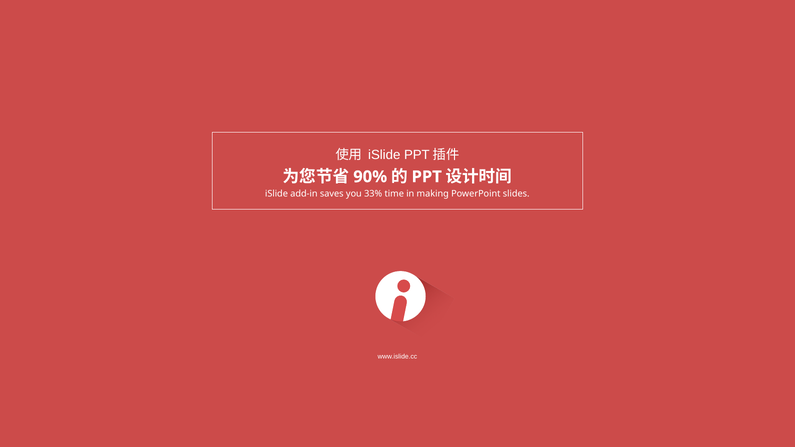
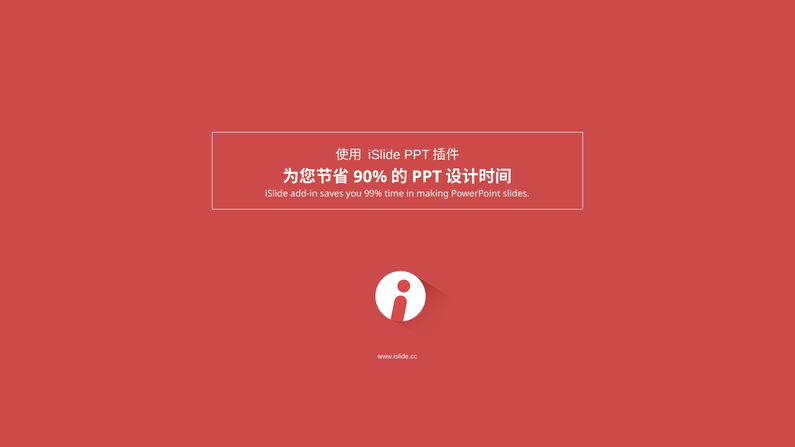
33%: 33% -> 99%
